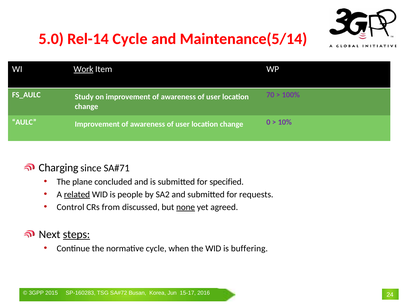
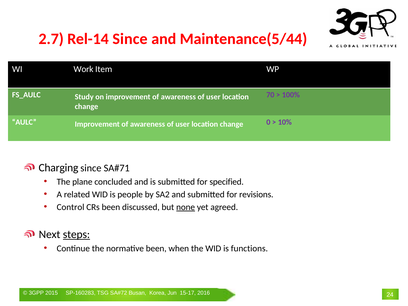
5.0: 5.0 -> 2.7
Rel-14 Cycle: Cycle -> Since
Maintenance(5/14: Maintenance(5/14 -> Maintenance(5/44
Work underline: present -> none
related underline: present -> none
requests: requests -> revisions
CRs from: from -> been
normative cycle: cycle -> been
buffering: buffering -> functions
